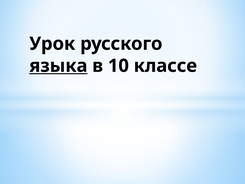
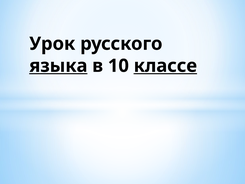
классе underline: none -> present
